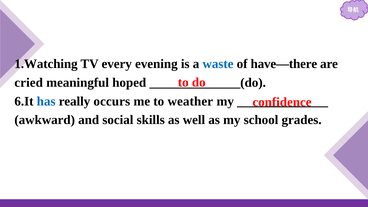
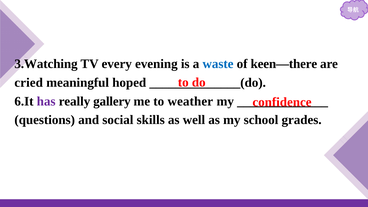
1.Watching: 1.Watching -> 3.Watching
have—there: have—there -> keen—there
has colour: blue -> purple
occurs: occurs -> gallery
awkward: awkward -> questions
